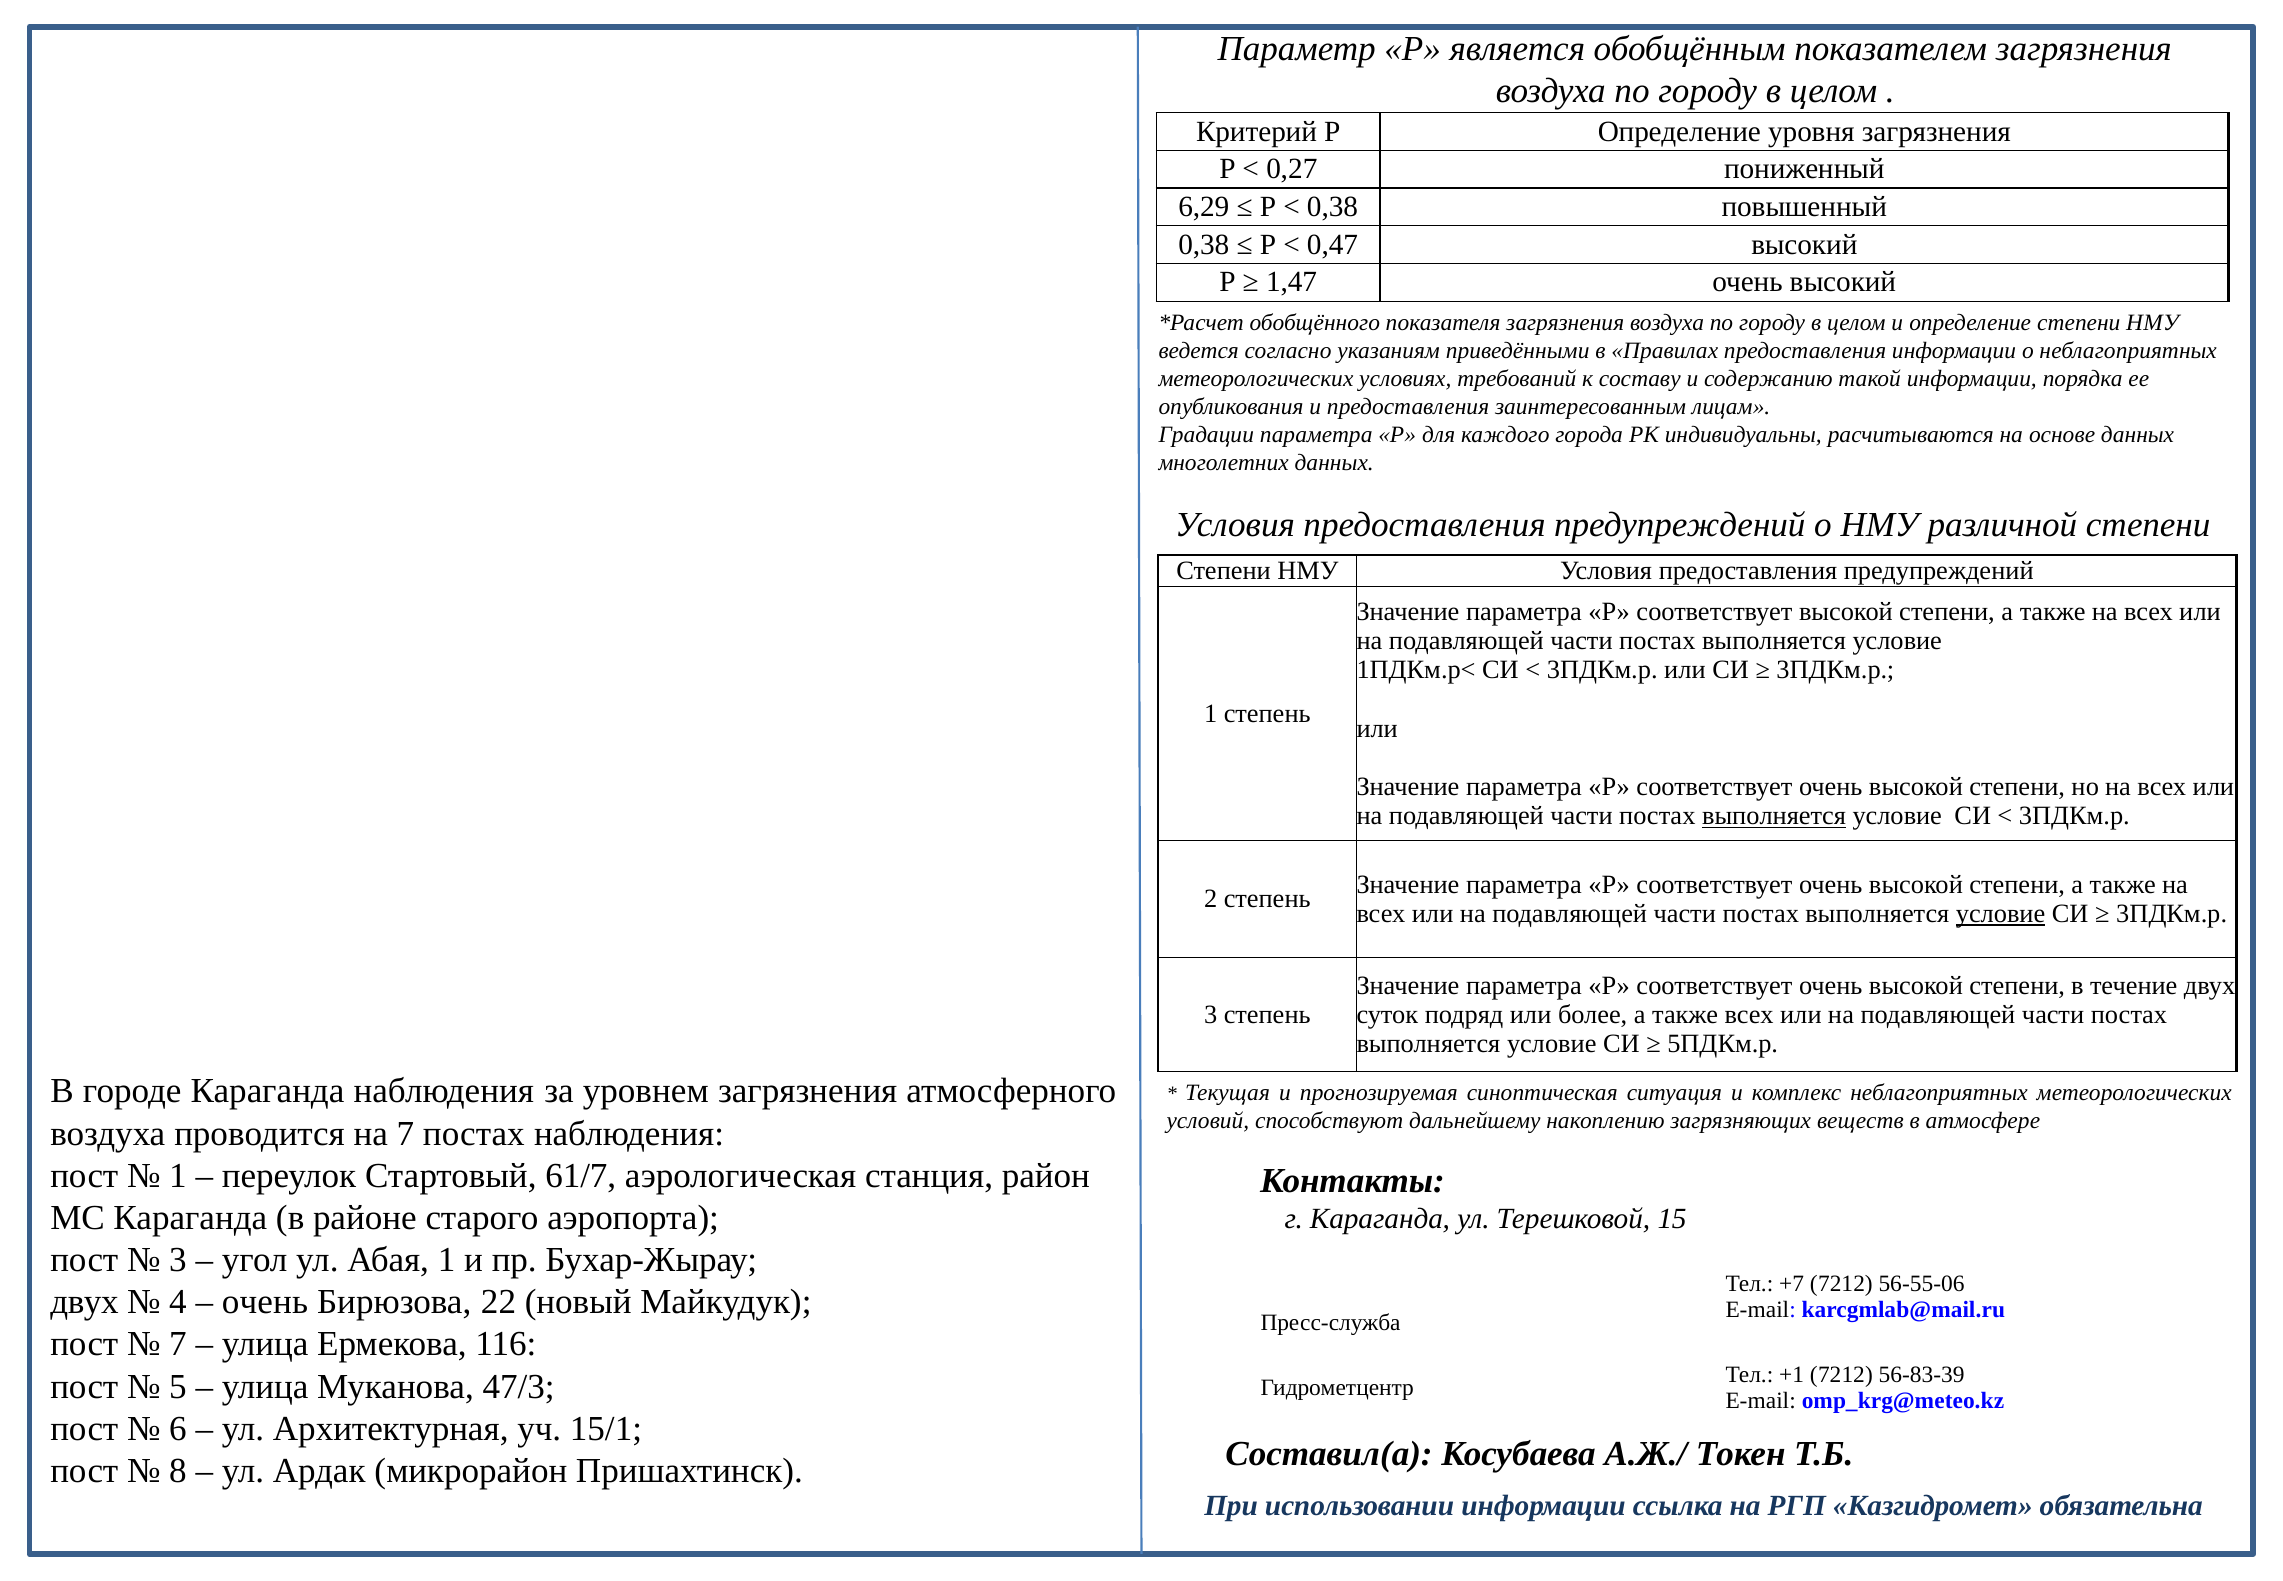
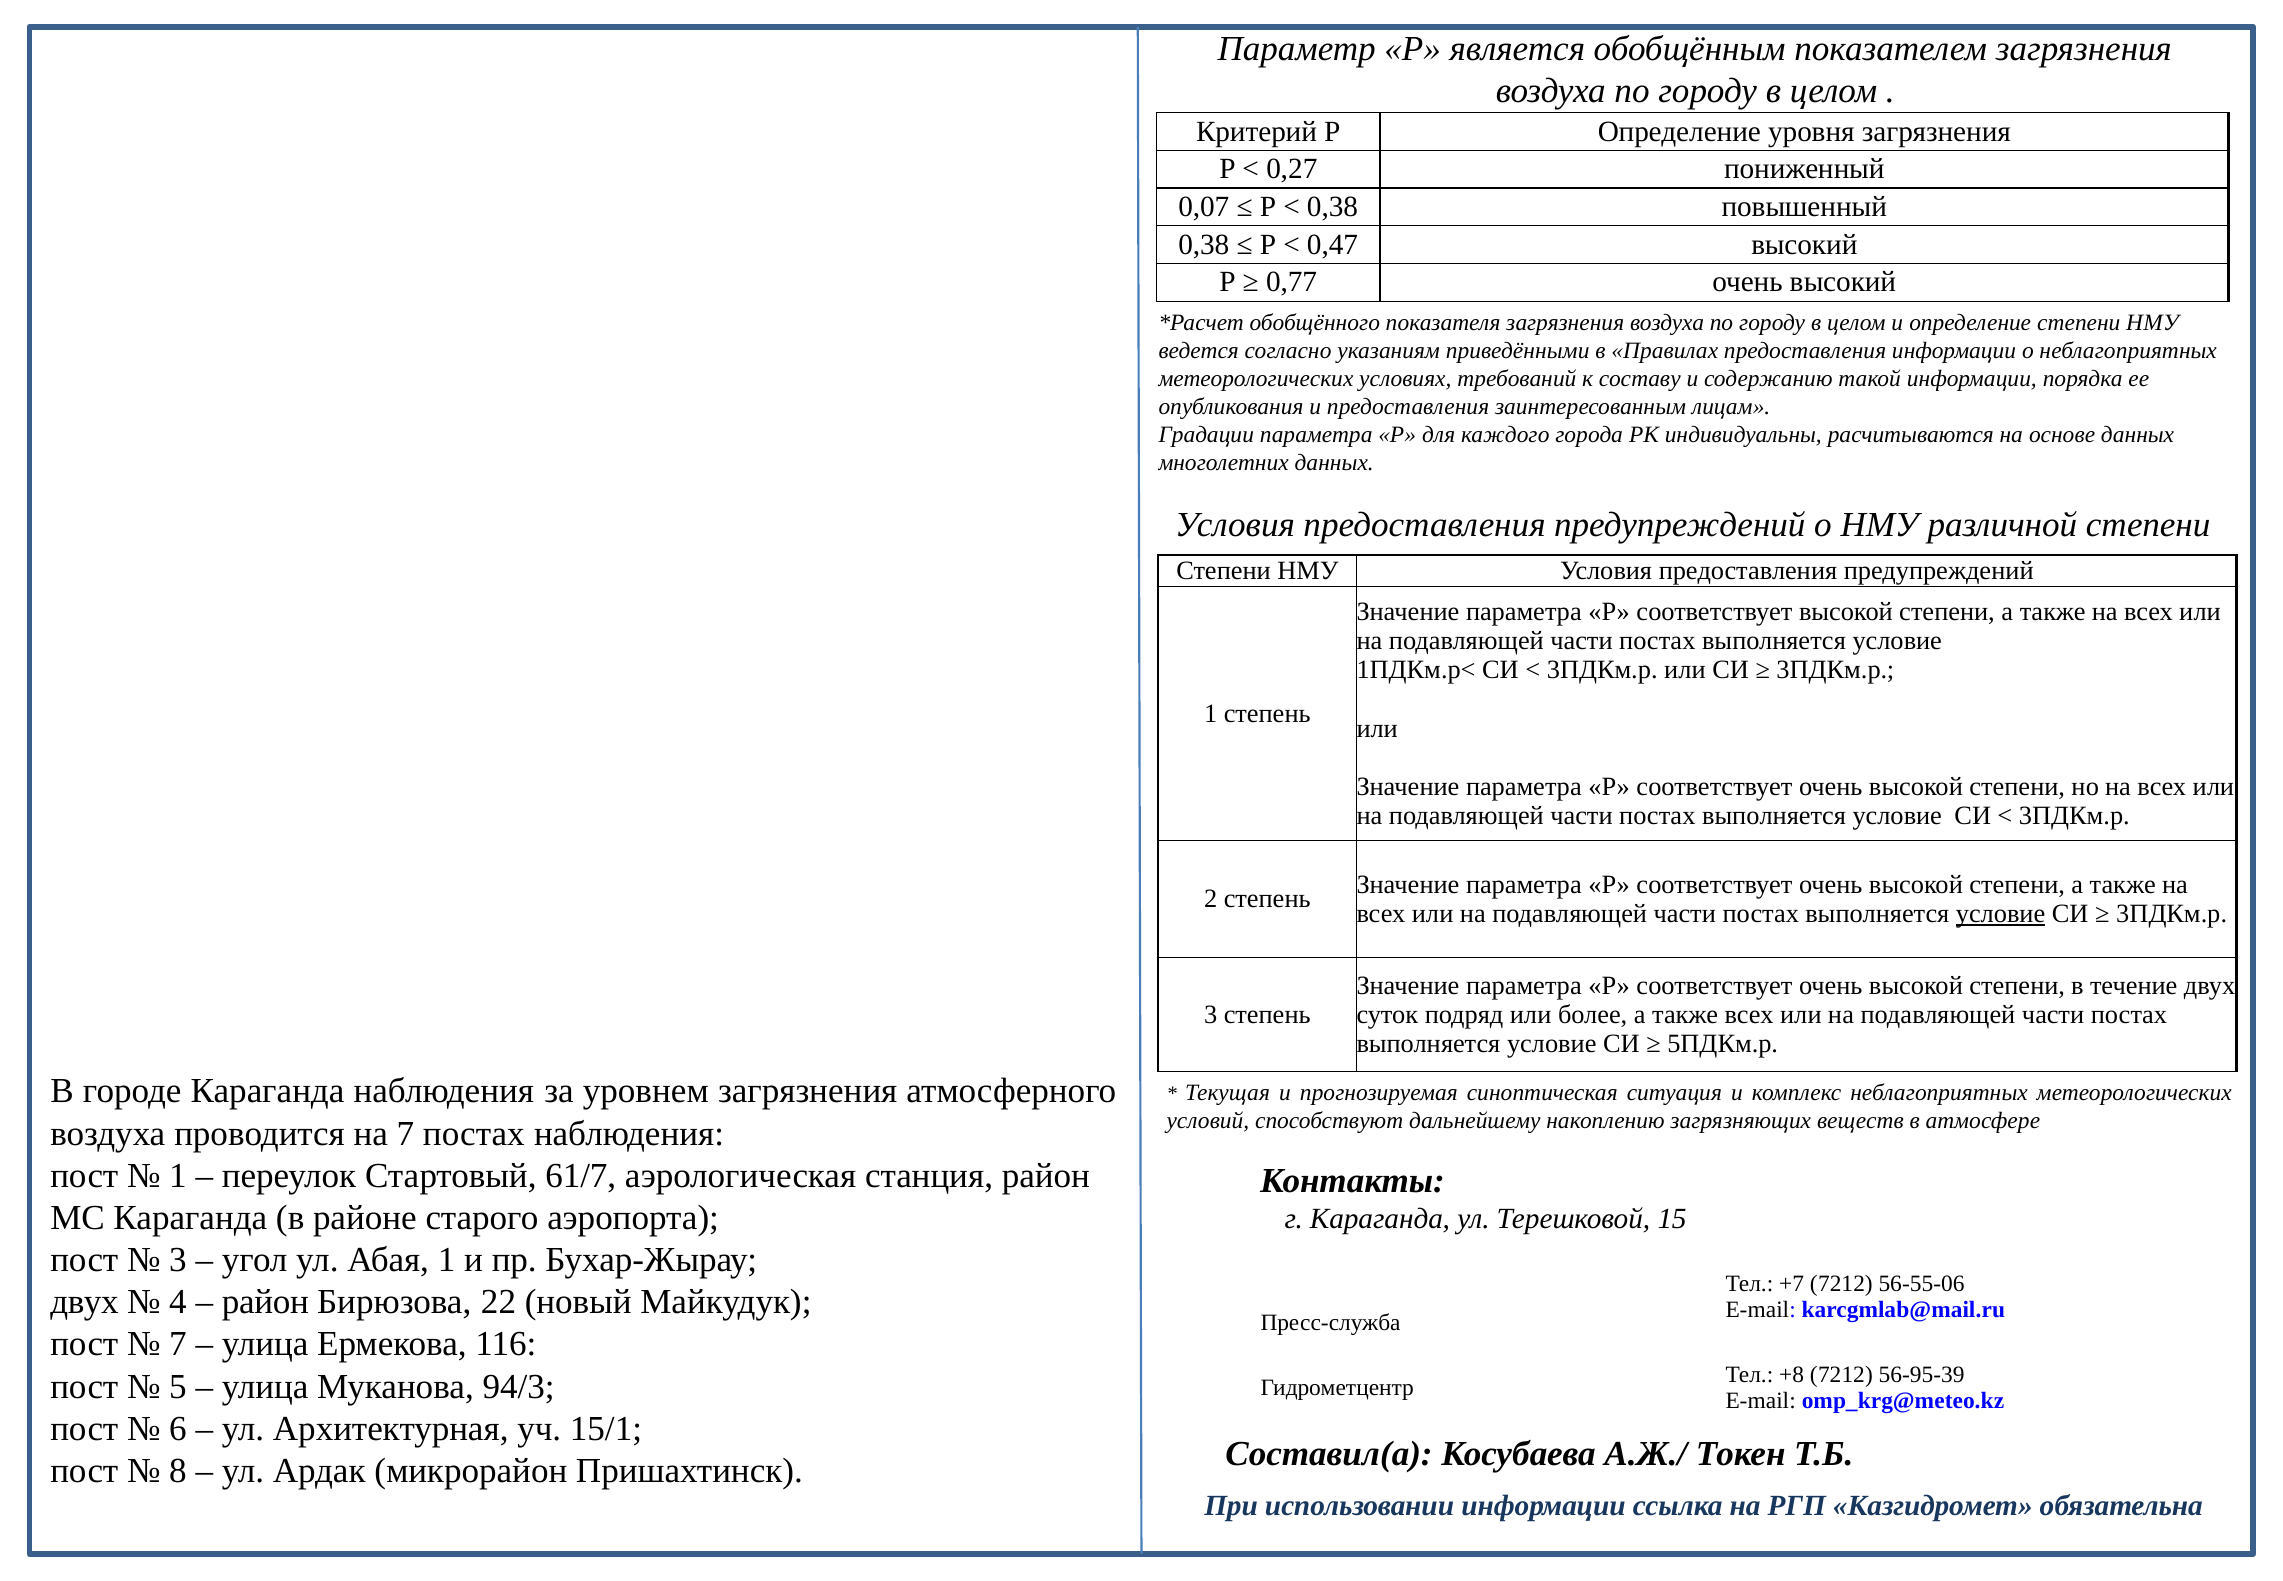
6,29: 6,29 -> 0,07
1,47: 1,47 -> 0,77
выполняется at (1774, 816) underline: present -> none
очень at (265, 1302): очень -> район
+1: +1 -> +8
56-83-39: 56-83-39 -> 56-95-39
47/3: 47/3 -> 94/3
